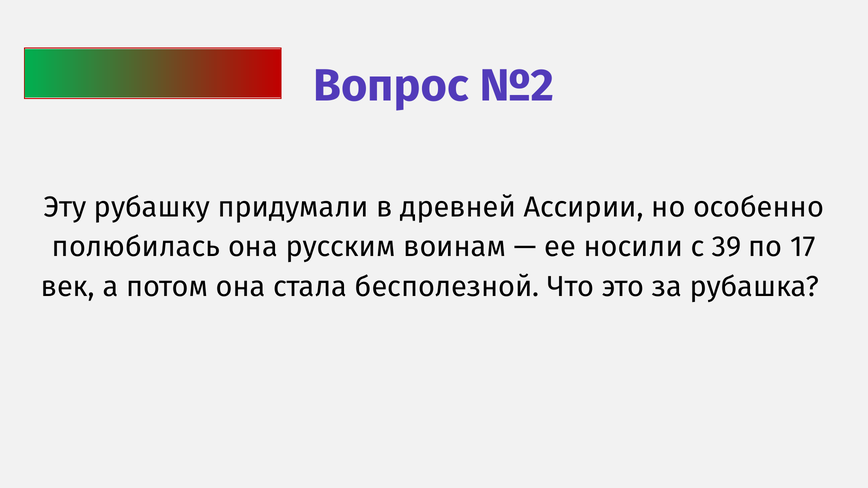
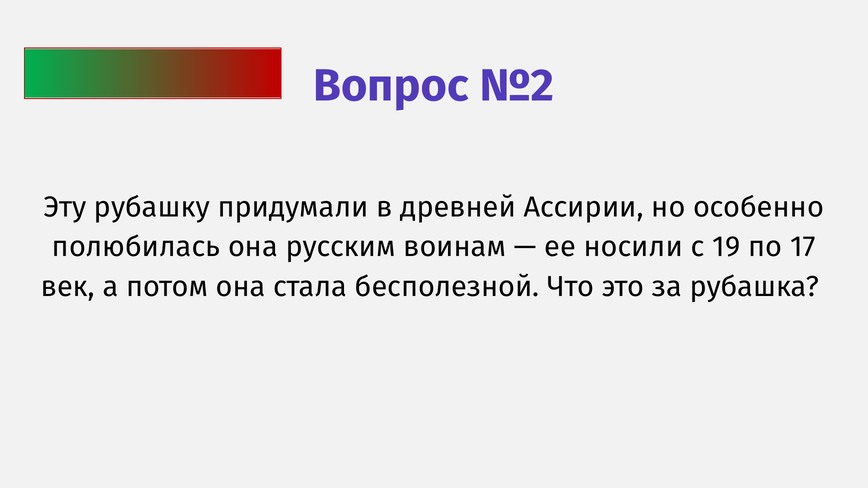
39: 39 -> 19
